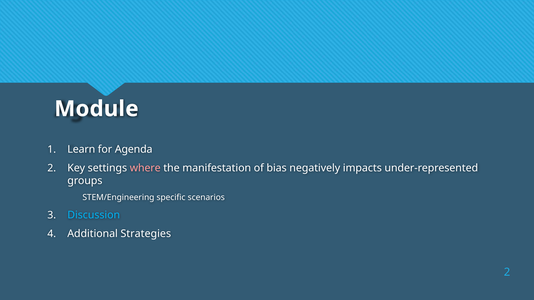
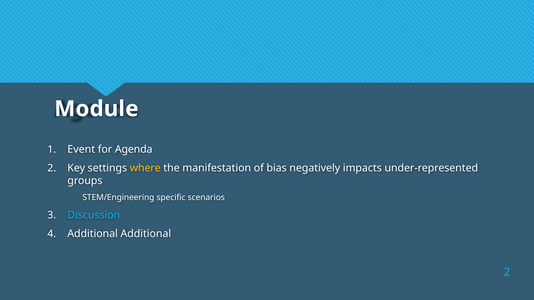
Learn: Learn -> Event
where colour: pink -> yellow
Additional Strategies: Strategies -> Additional
